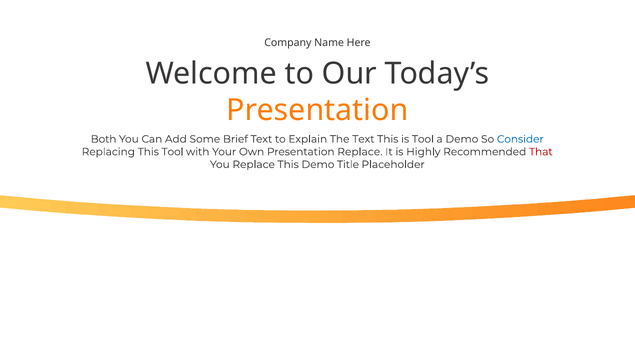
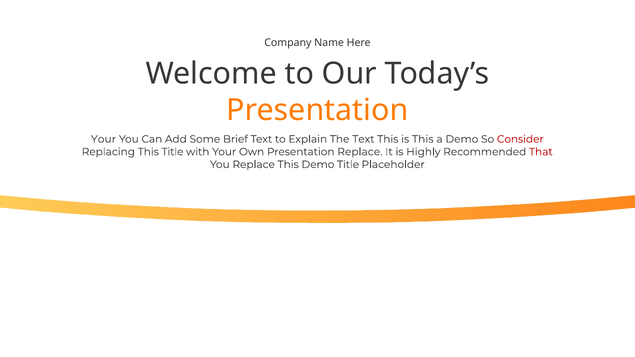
Both at (104, 139): Both -> Your
is Tool: Tool -> This
Consider colour: blue -> red
This Tool: Tool -> Title
